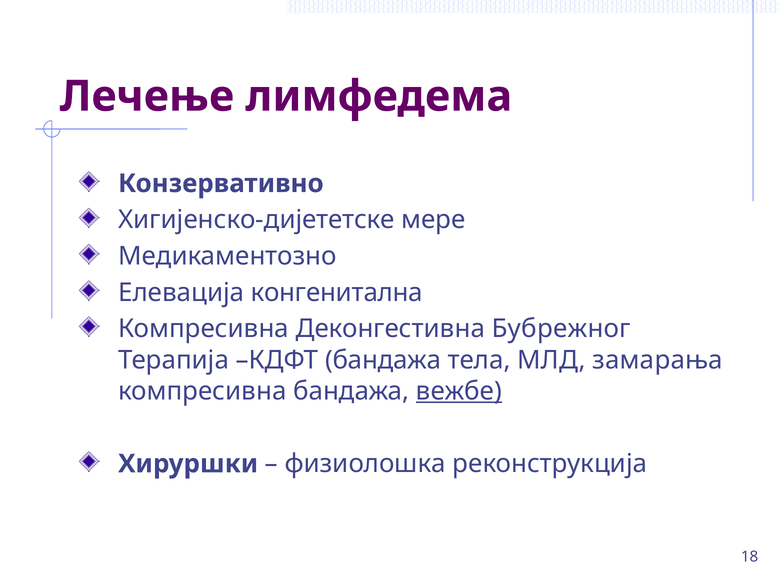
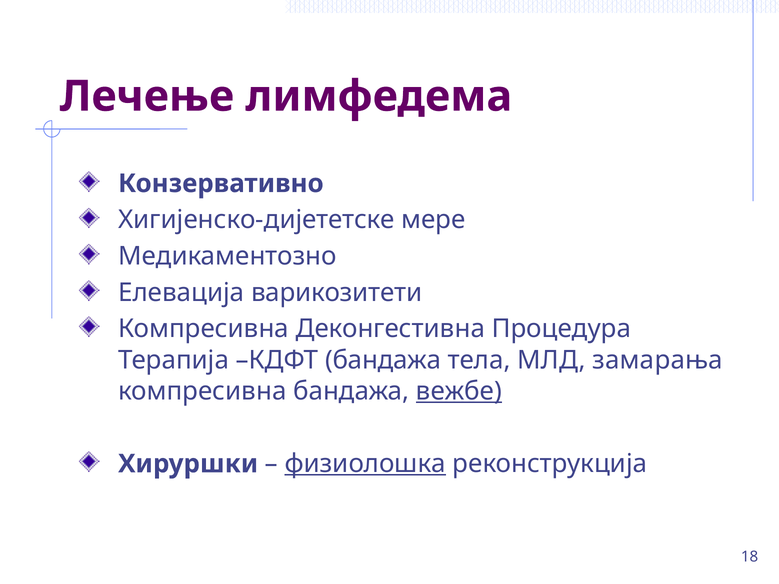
конгенитална: конгенитална -> варикозитети
Бубрежног: Бубрежног -> Процедура
физиолошка underline: none -> present
